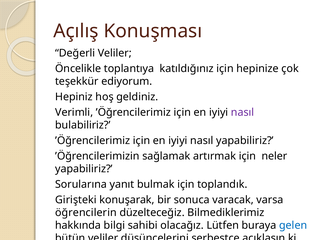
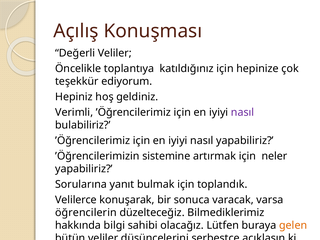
sağlamak: sağlamak -> sistemine
Girişteki: Girişteki -> Velilerce
gelen colour: blue -> orange
